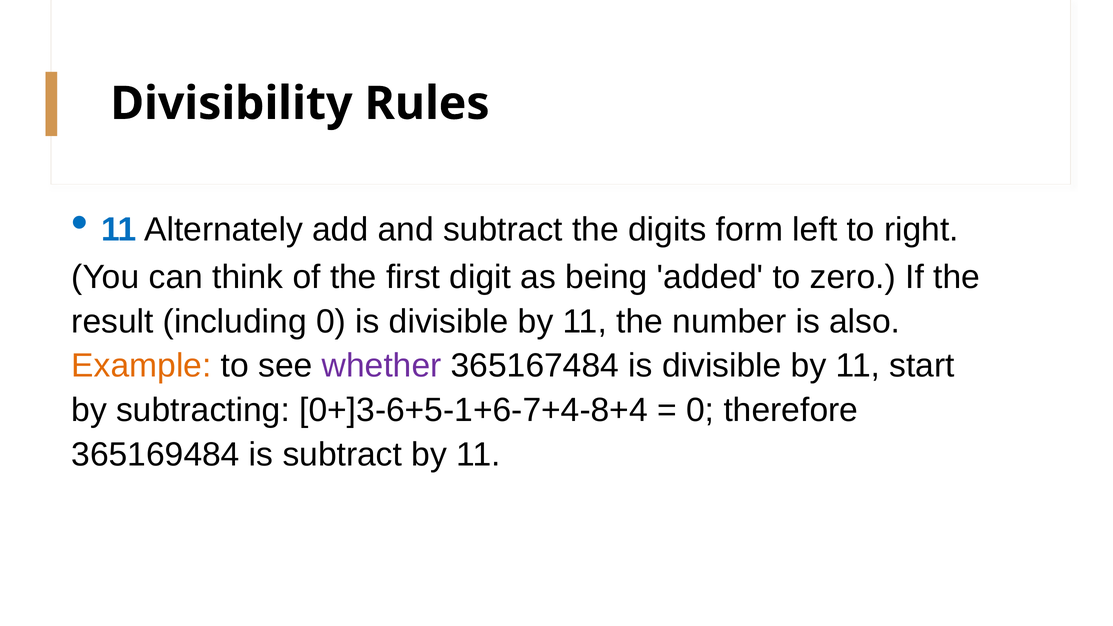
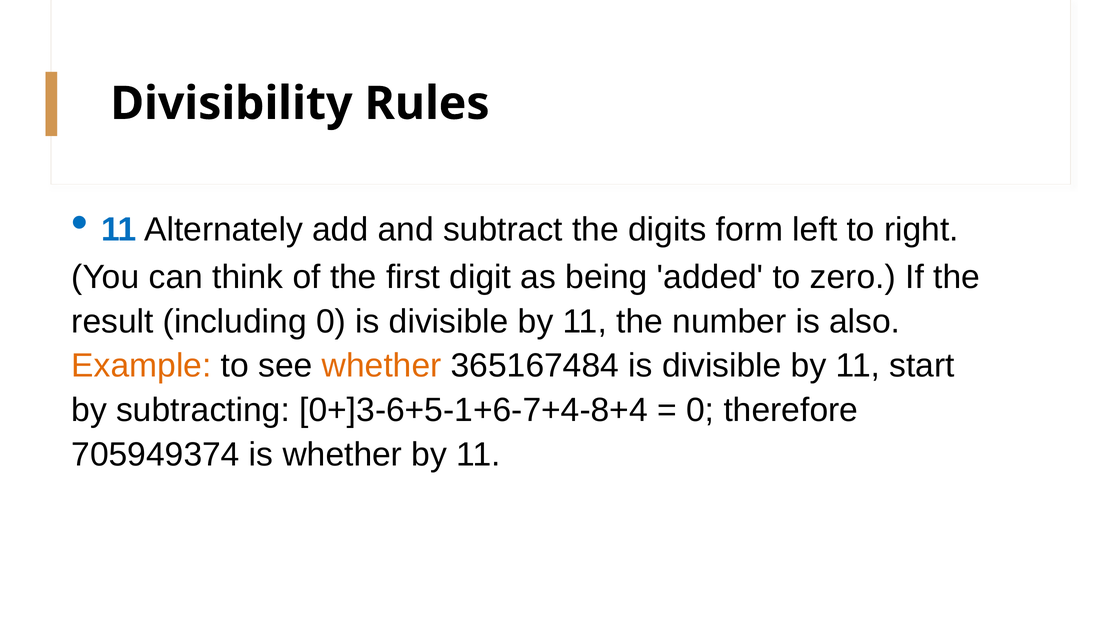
whether at (382, 366) colour: purple -> orange
365169484: 365169484 -> 705949374
is subtract: subtract -> whether
